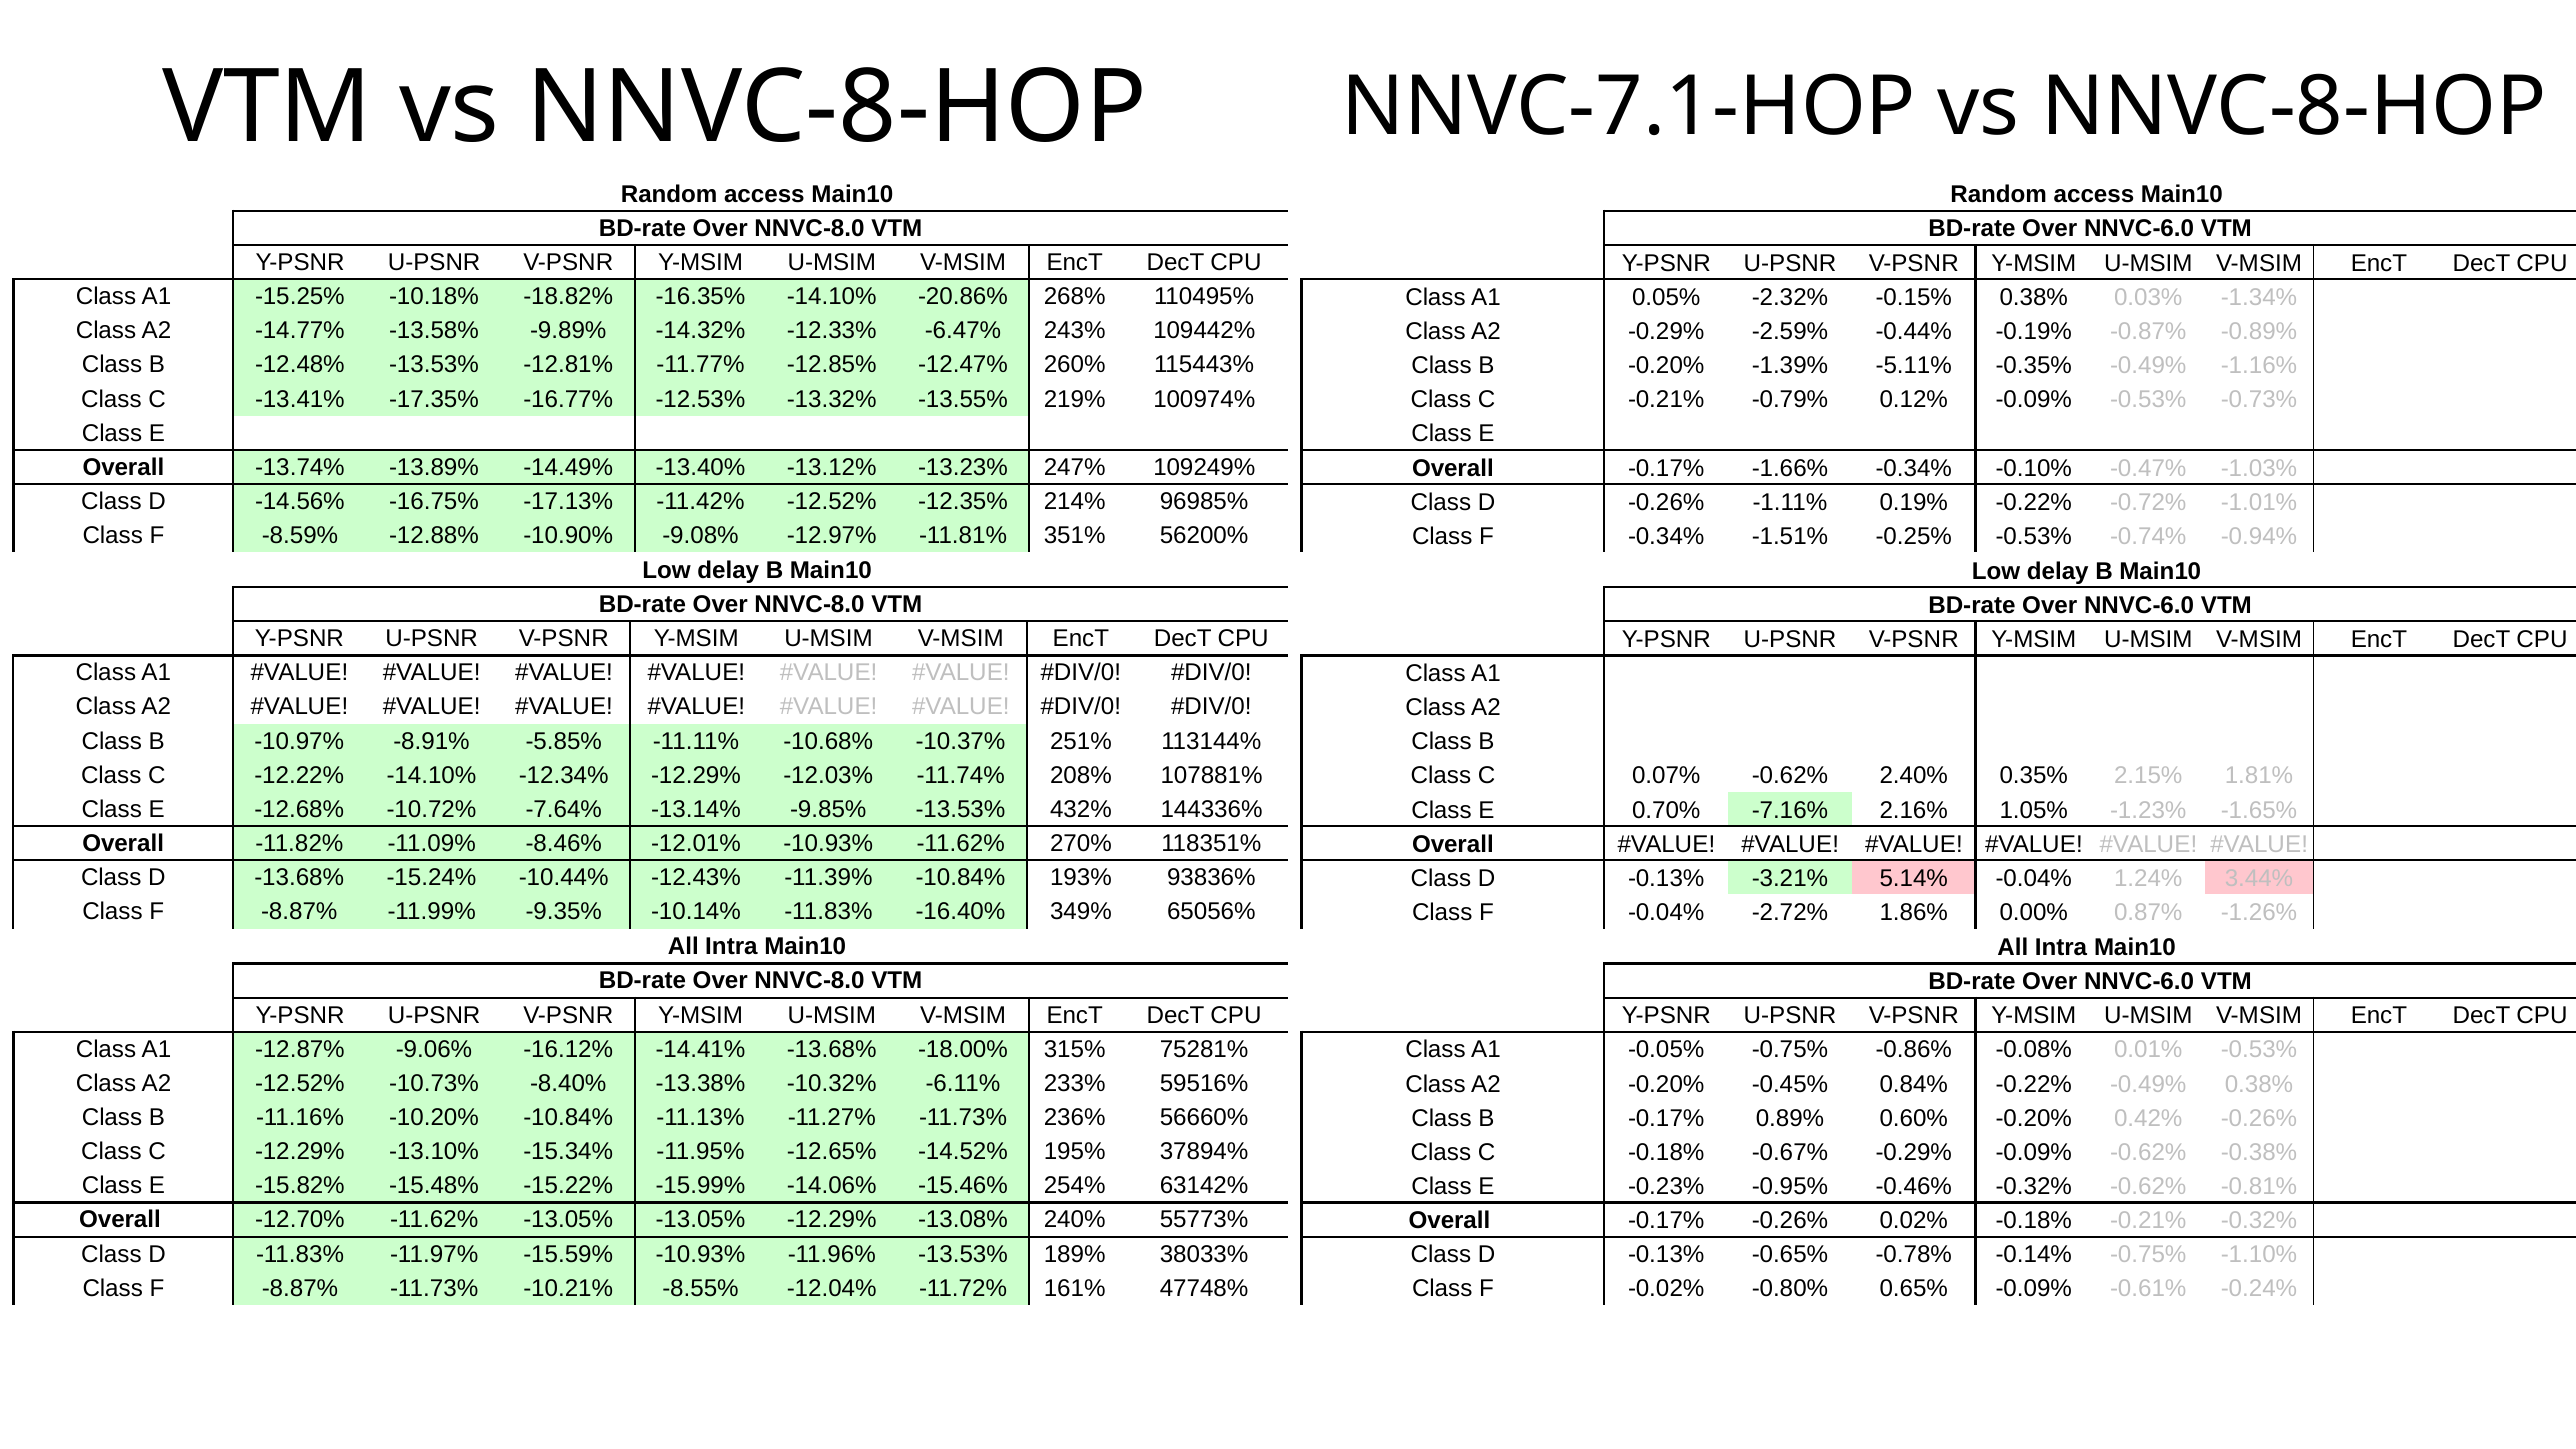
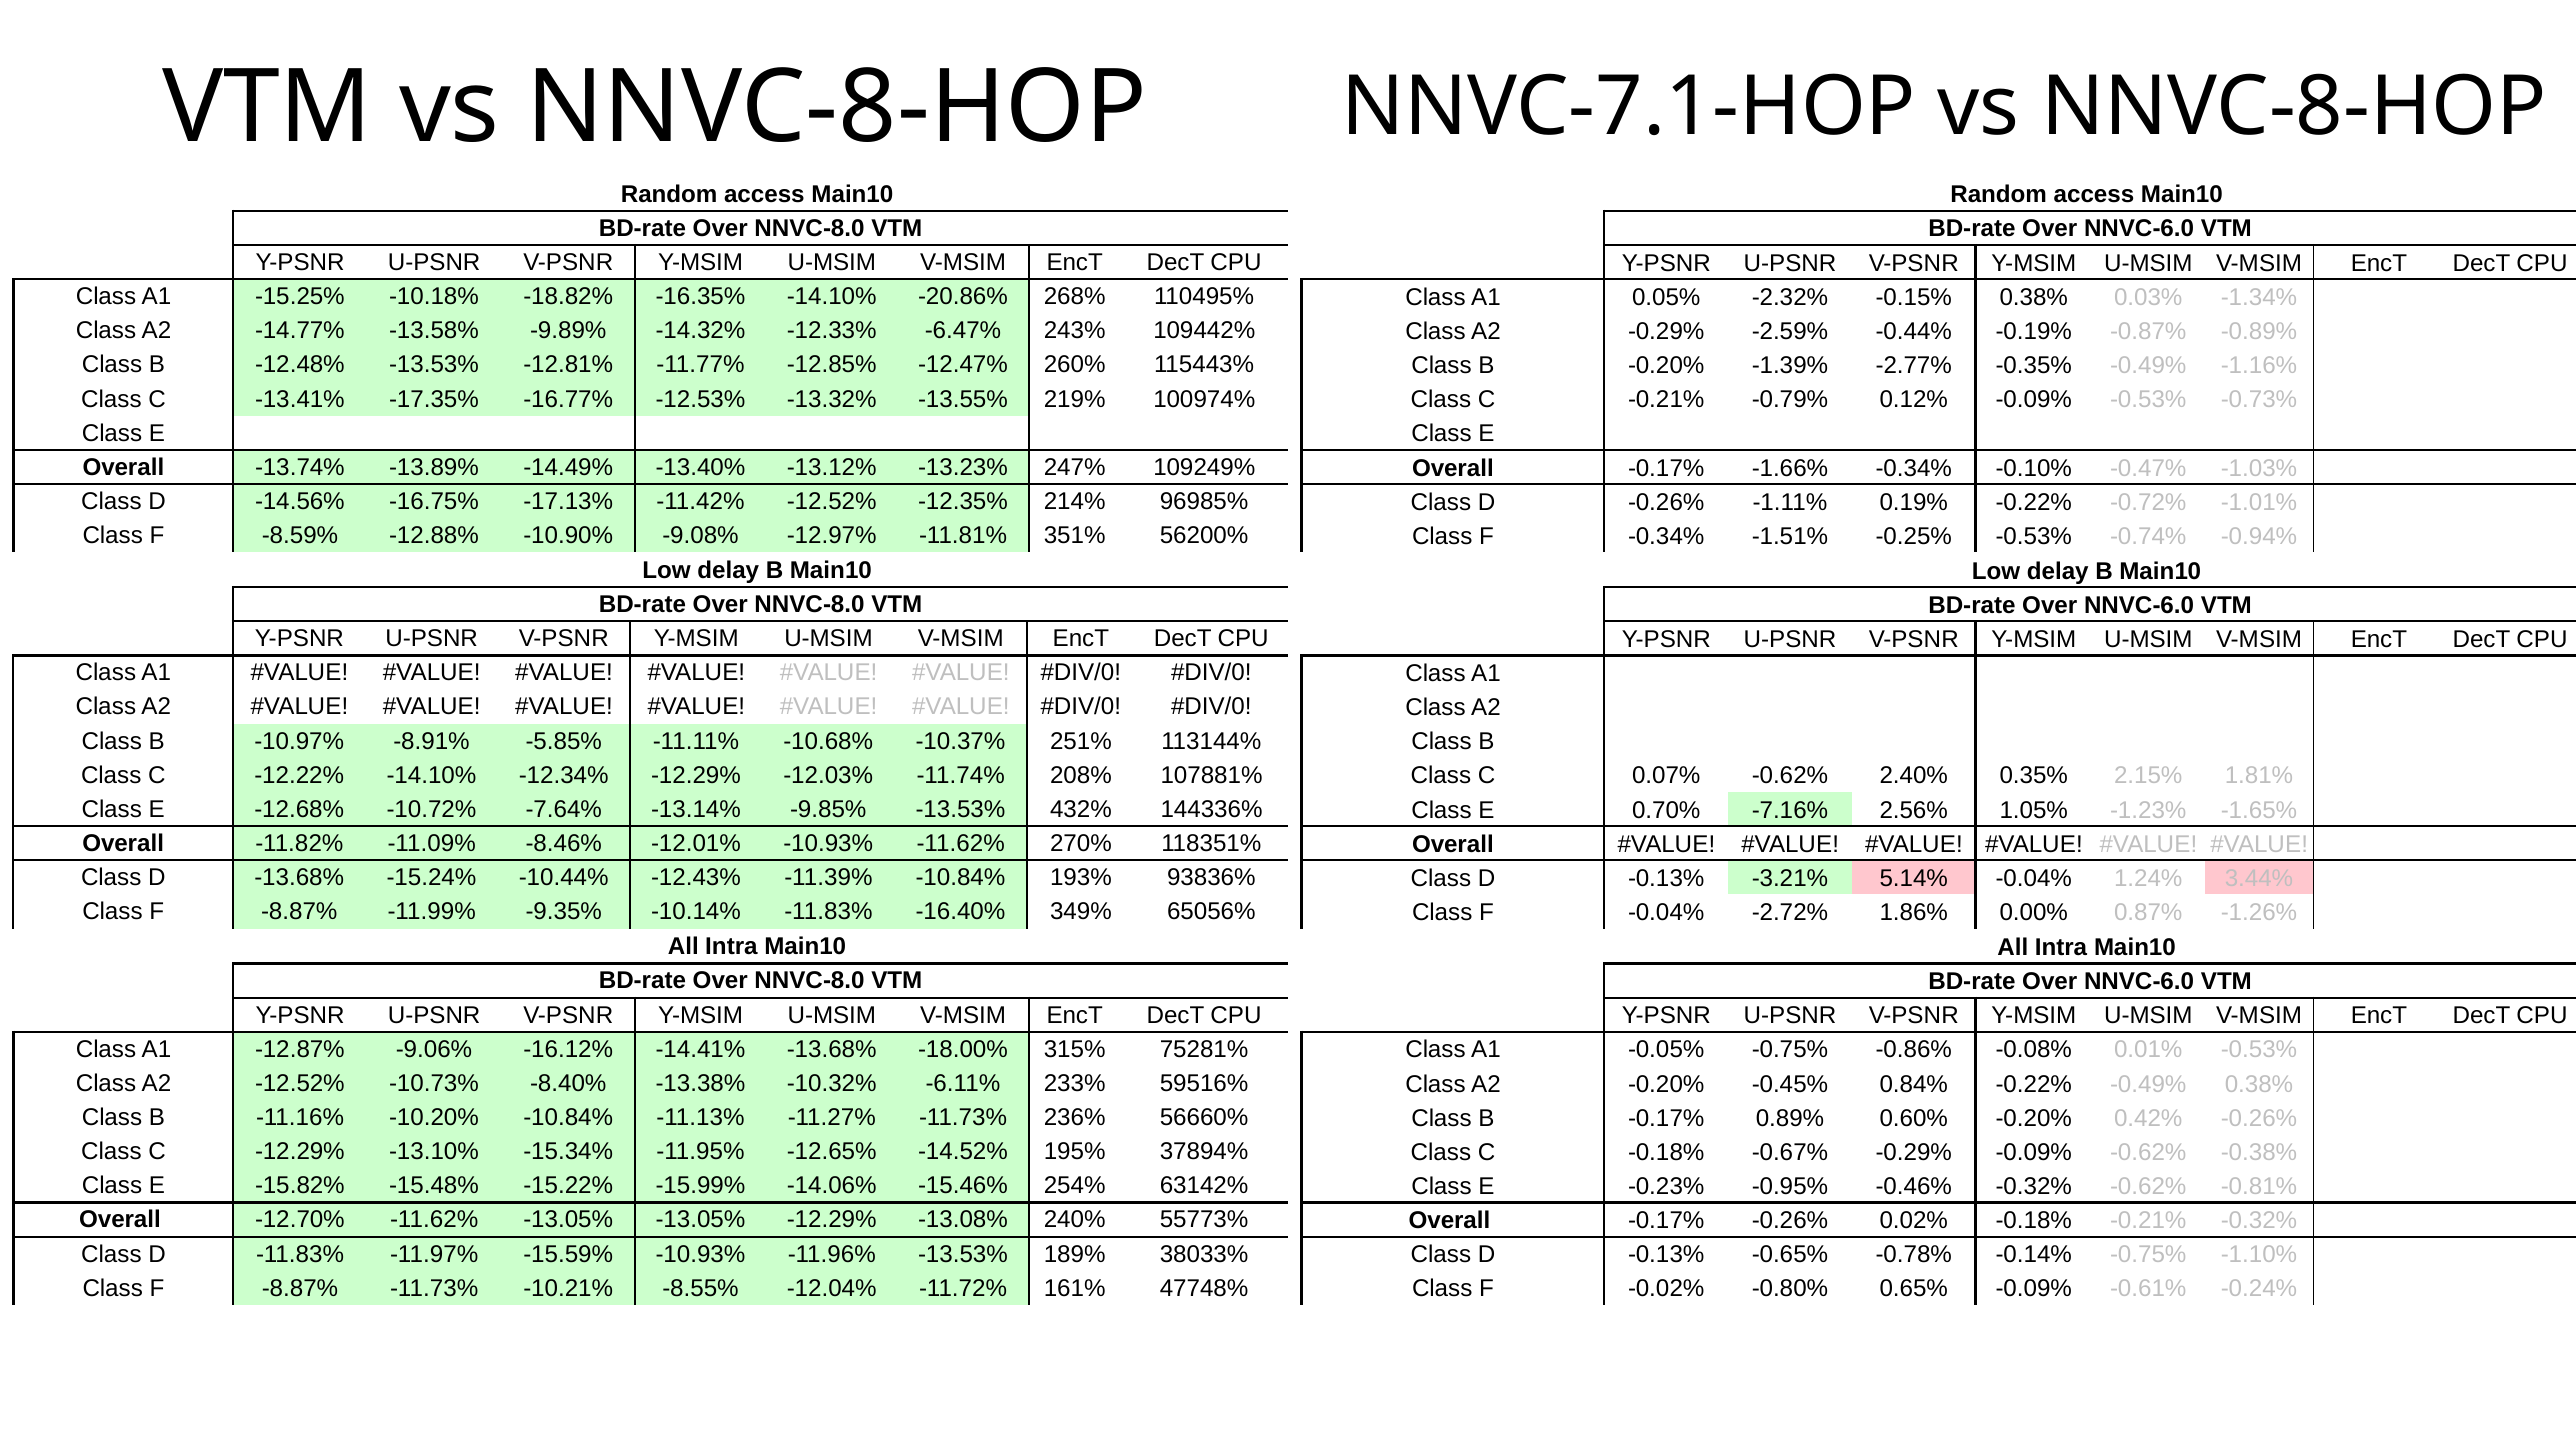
-5.11%: -5.11% -> -2.77%
2.16%: 2.16% -> 2.56%
